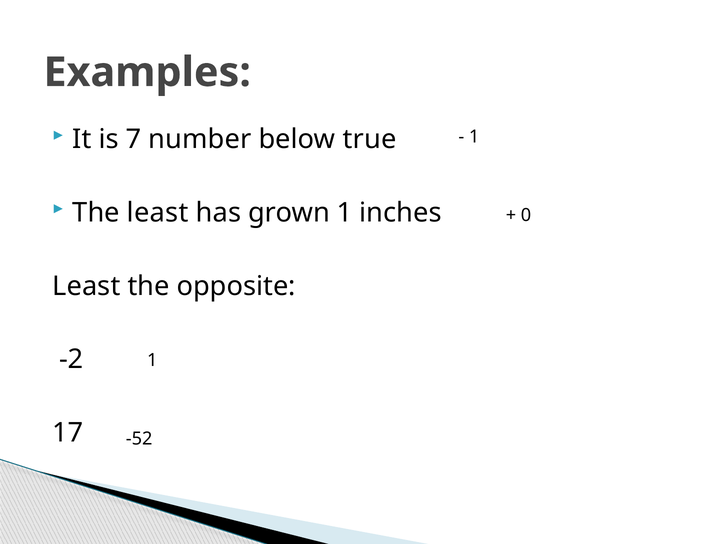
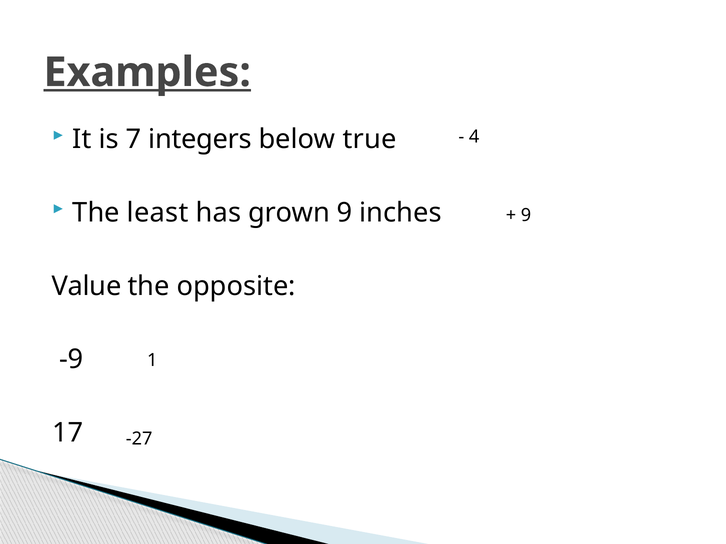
Examples underline: none -> present
number: number -> integers
1 at (474, 137): 1 -> 4
grown 1: 1 -> 9
0 at (526, 215): 0 -> 9
Least at (86, 286): Least -> Value
-2: -2 -> -9
-52: -52 -> -27
